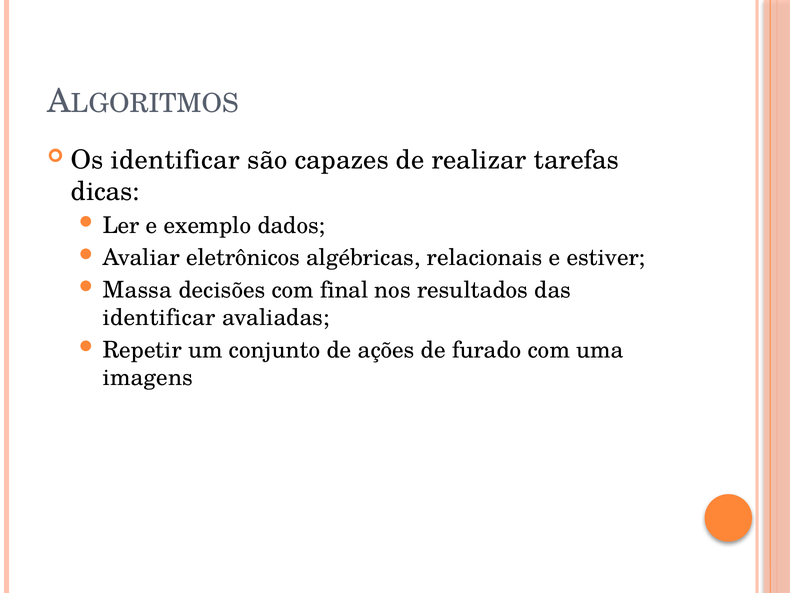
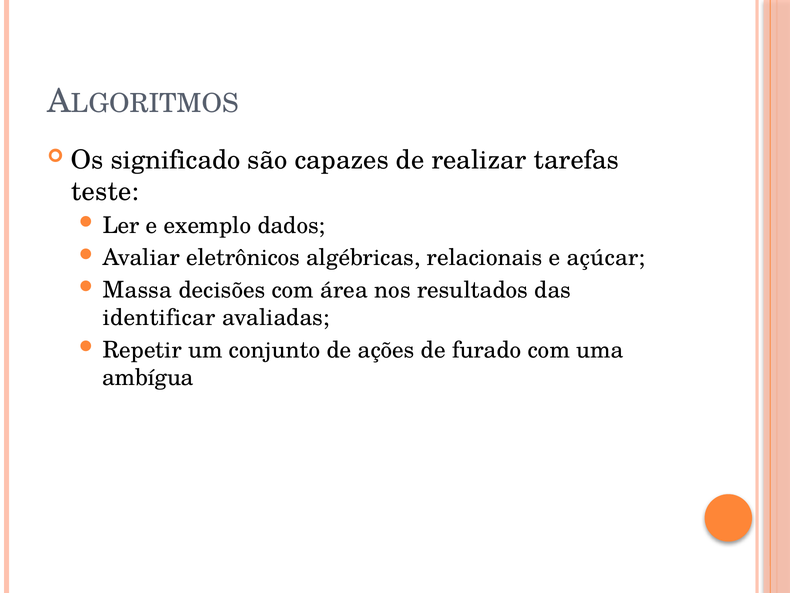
Os identificar: identificar -> significado
dicas: dicas -> teste
estiver: estiver -> açúcar
final: final -> área
imagens: imagens -> ambígua
